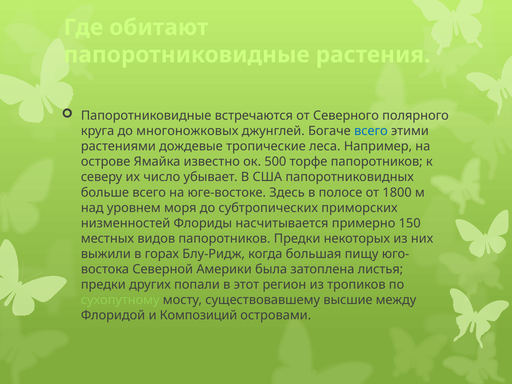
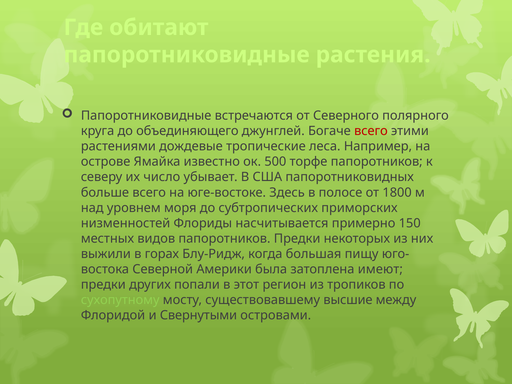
многоножковых: многоножковых -> объединяющего
всего at (371, 131) colour: blue -> red
листья: листья -> имеют
Композиций: Композиций -> Свернутыми
